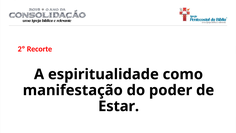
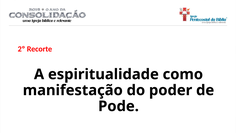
Estar: Estar -> Pode
